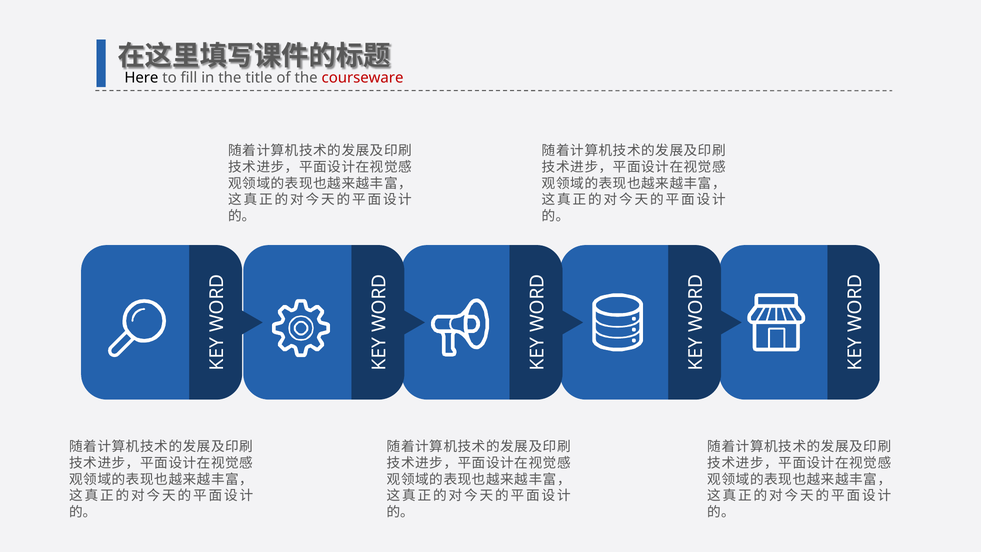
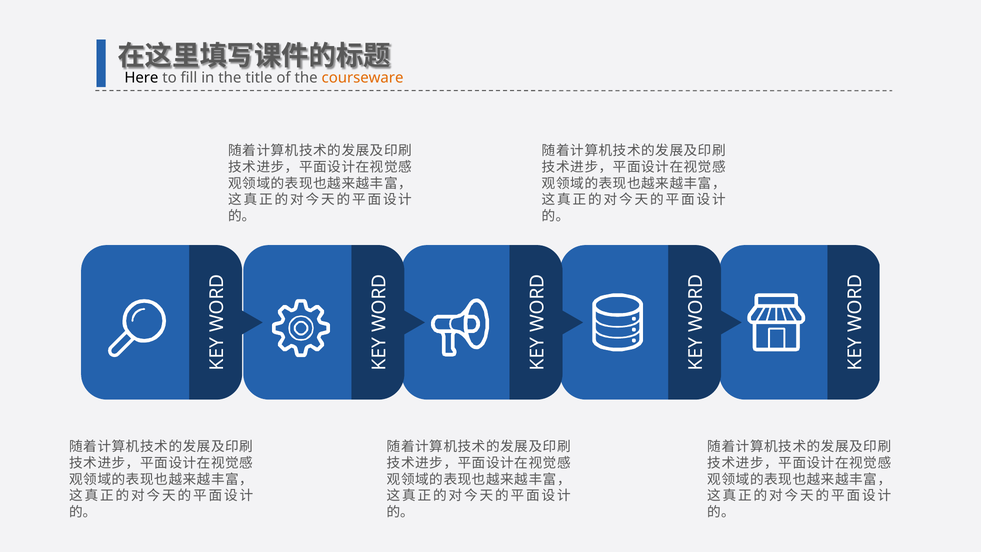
courseware colour: red -> orange
